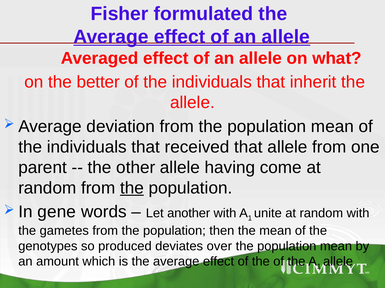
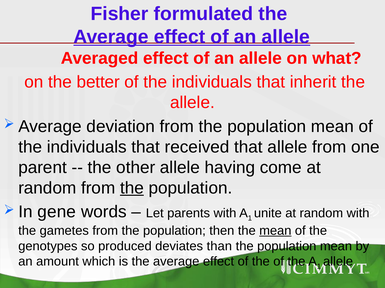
another: another -> parents
mean at (275, 231) underline: none -> present
over: over -> than
